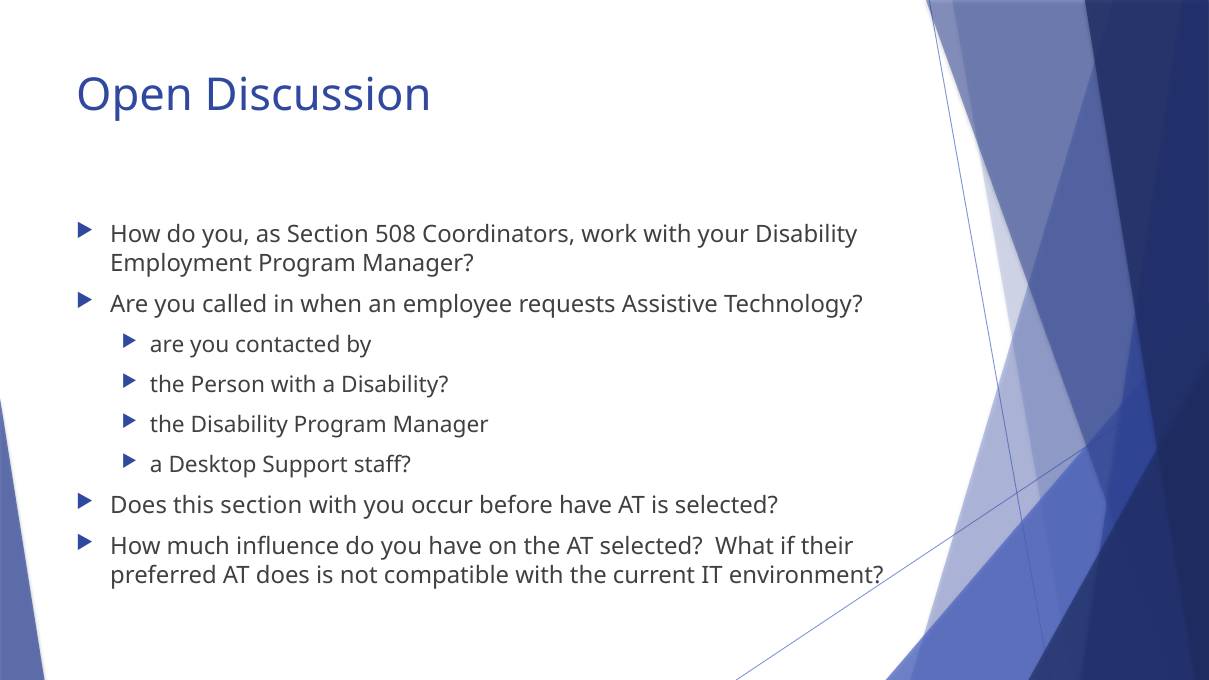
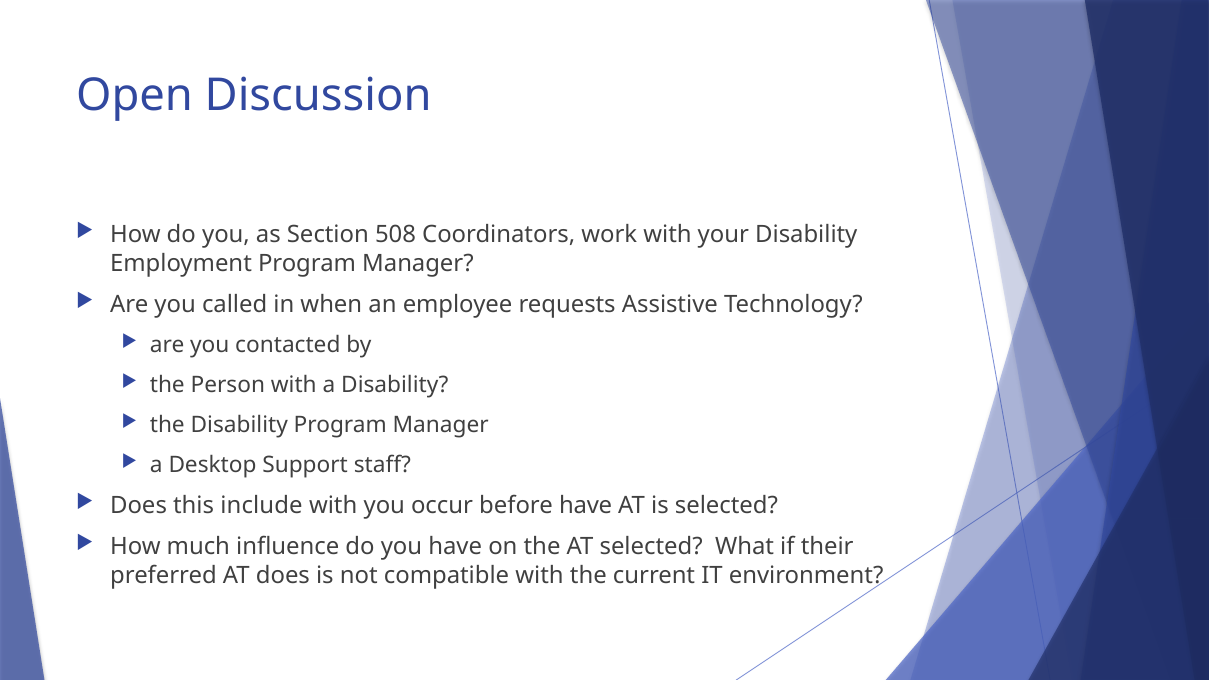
this section: section -> include
